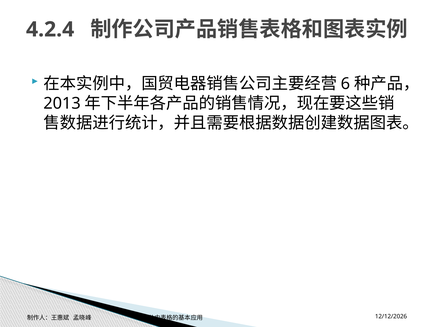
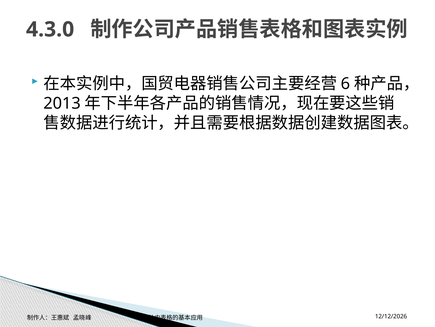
4.2.4: 4.2.4 -> 4.3.0
